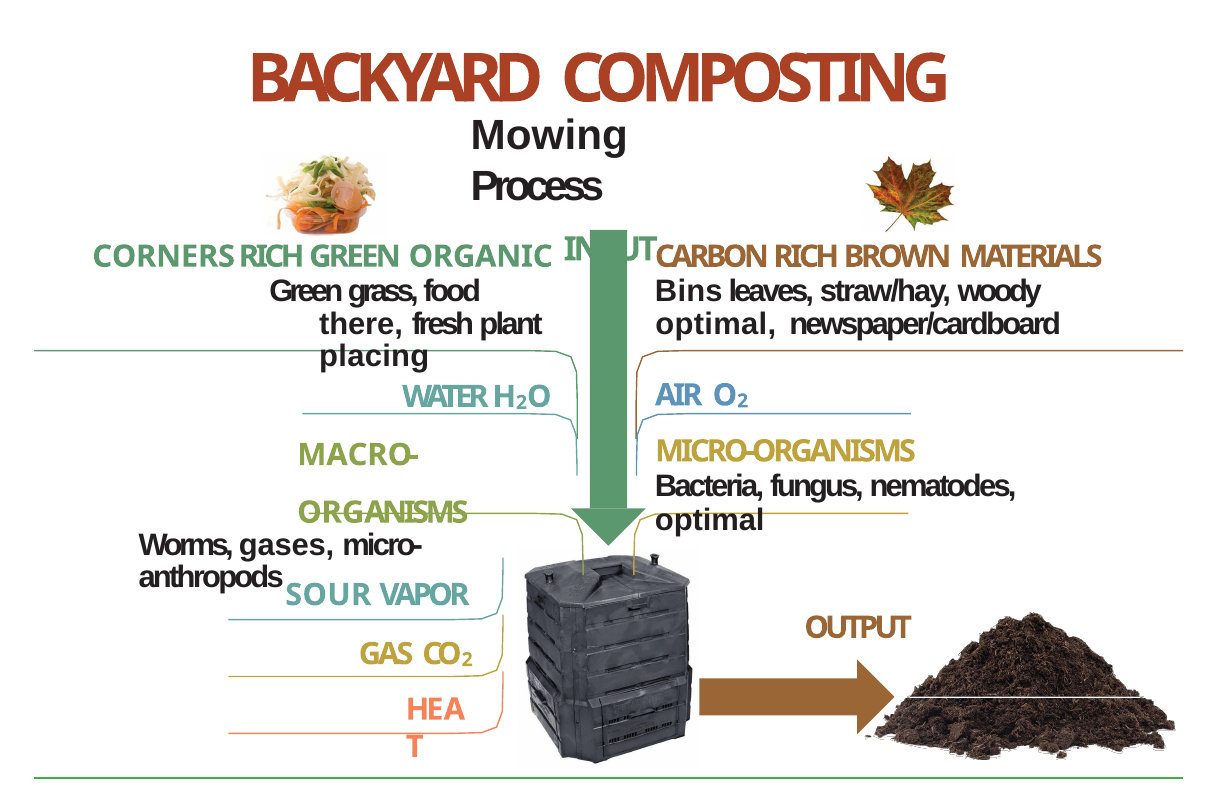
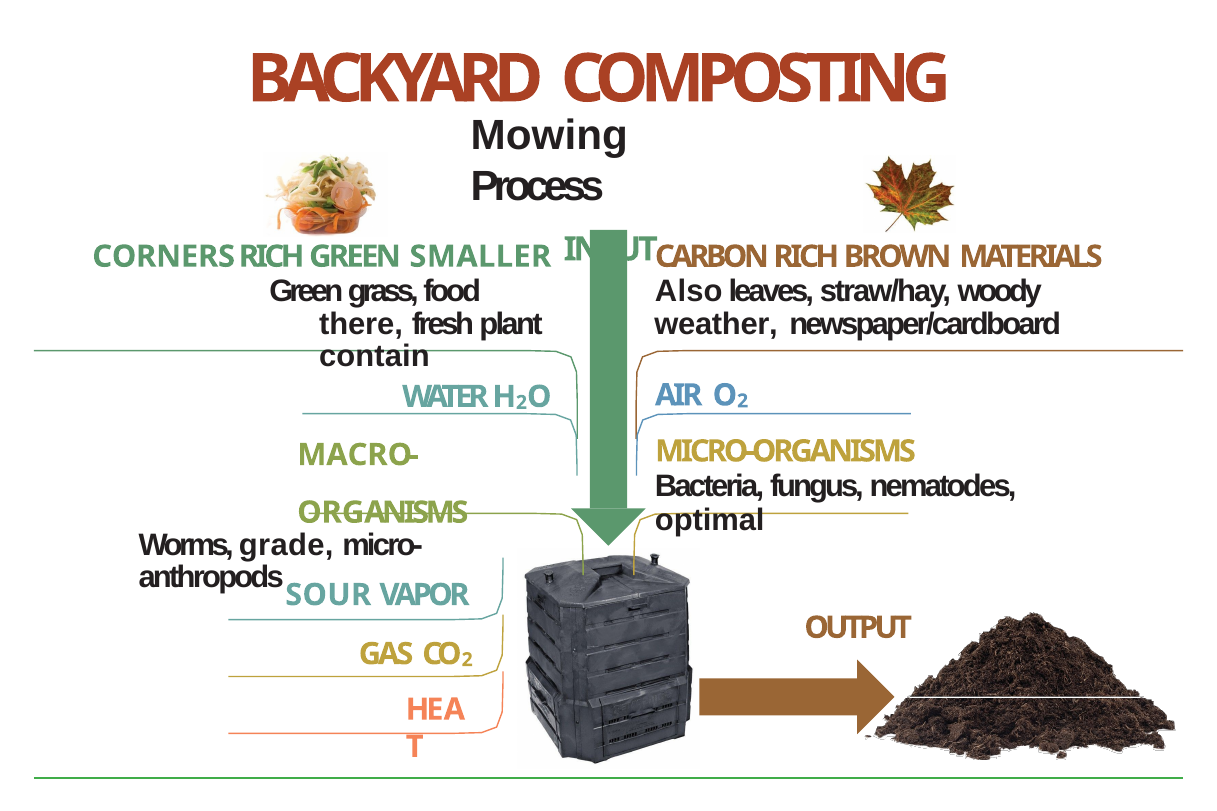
ORGANIC: ORGANIC -> SMALLER
Bins: Bins -> Also
optimal at (716, 324): optimal -> weather
placing: placing -> contain
gases: gases -> grade
